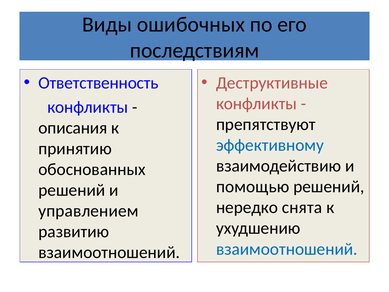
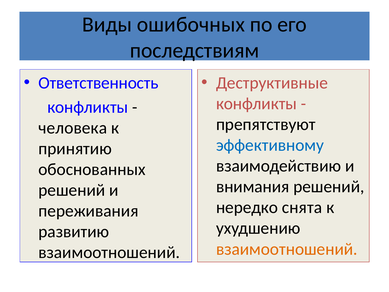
описания: описания -> человека
помощью: помощью -> внимания
управлением: управлением -> переживания
взаимоотношений at (287, 249) colour: blue -> orange
